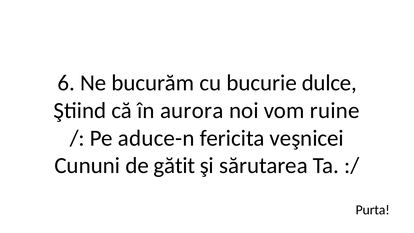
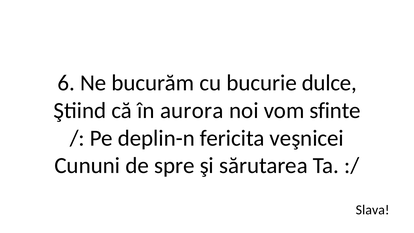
ruine: ruine -> sfinte
aduce-n: aduce-n -> deplin-n
gătit: gătit -> spre
Purta: Purta -> Slava
